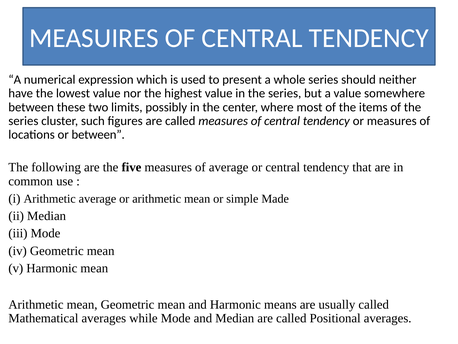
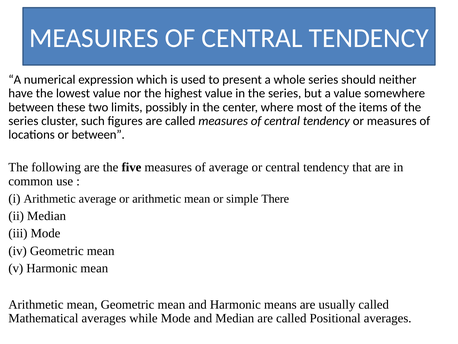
Made: Made -> There
